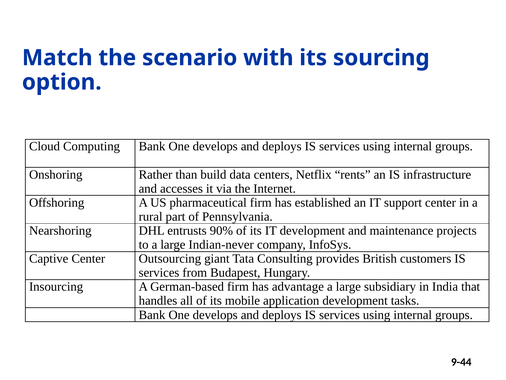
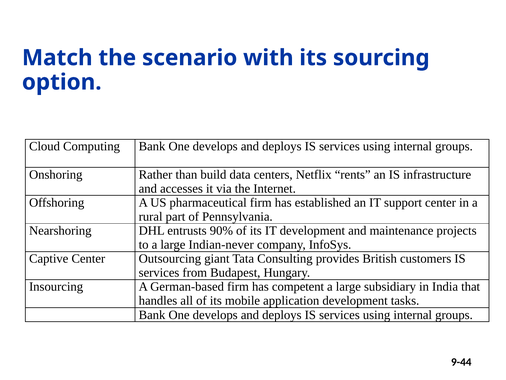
advantage: advantage -> competent
